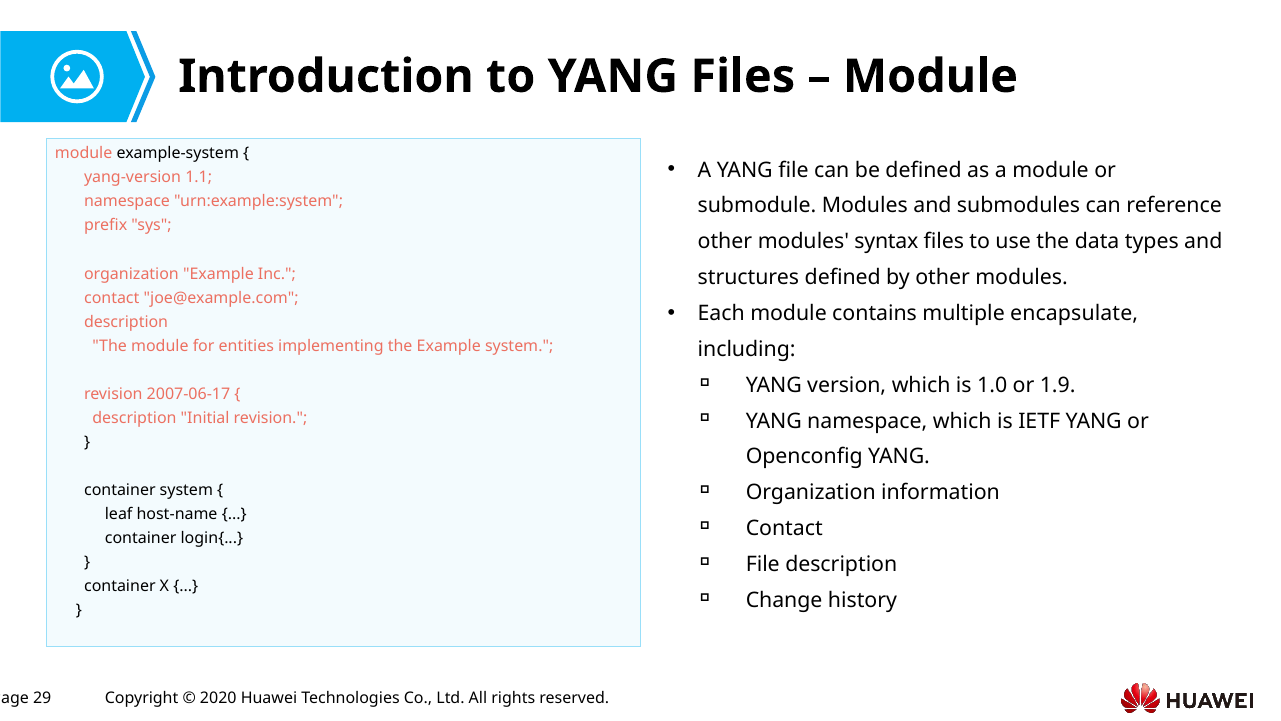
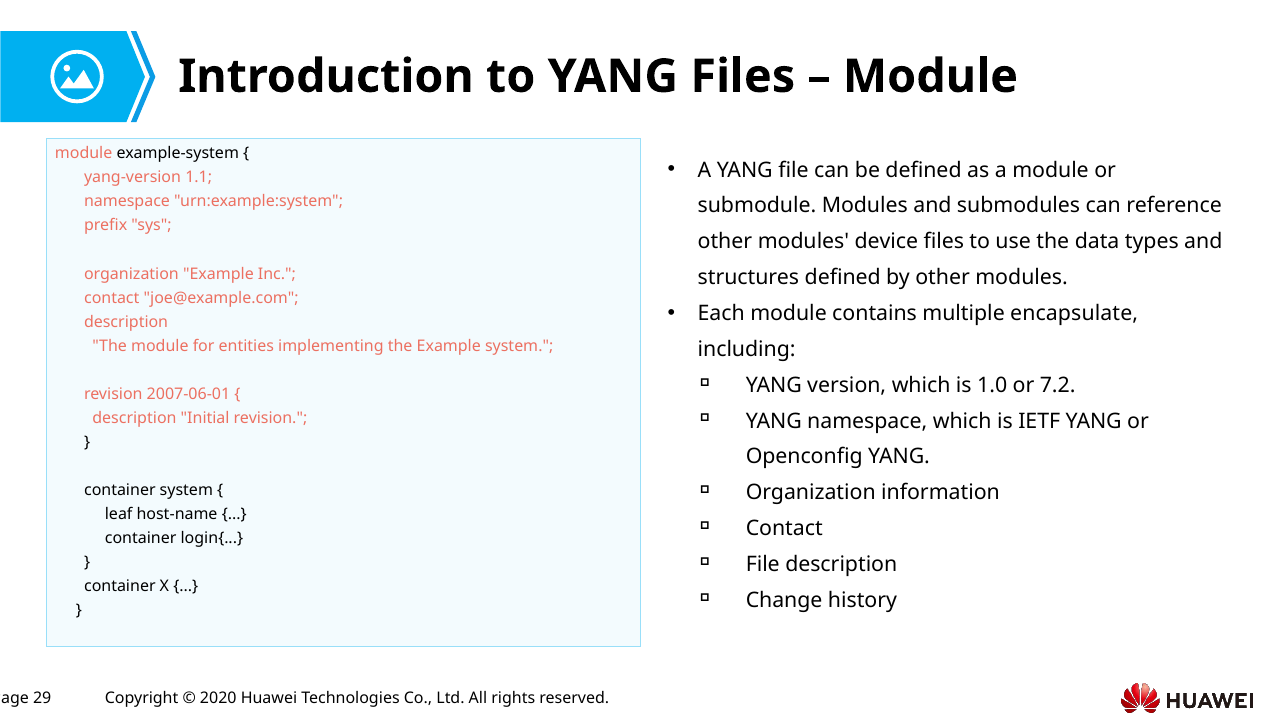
syntax: syntax -> device
1.9: 1.9 -> 7.2
2007-06-17: 2007-06-17 -> 2007-06-01
